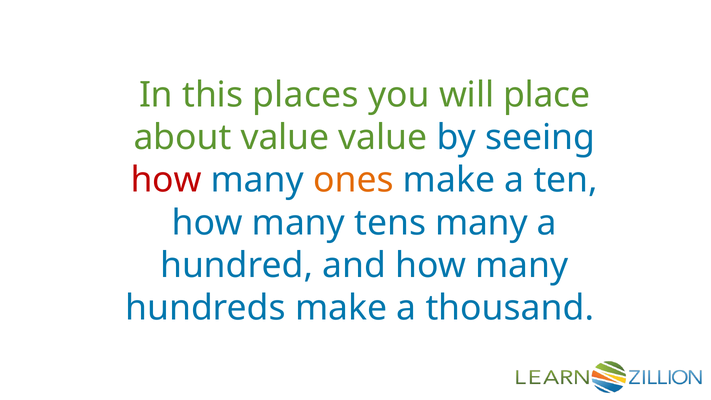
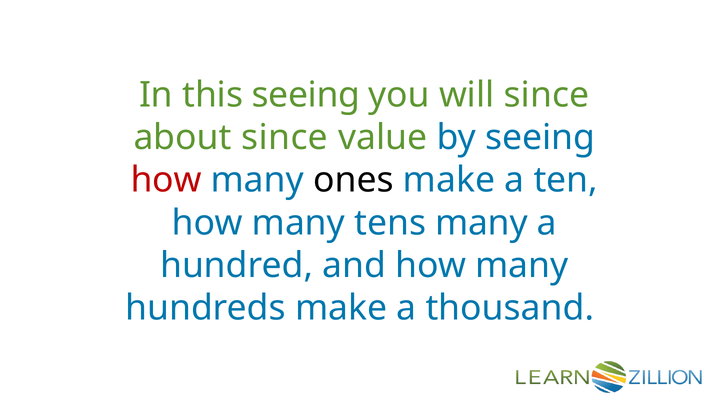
this places: places -> seeing
will place: place -> since
about value: value -> since
ones colour: orange -> black
